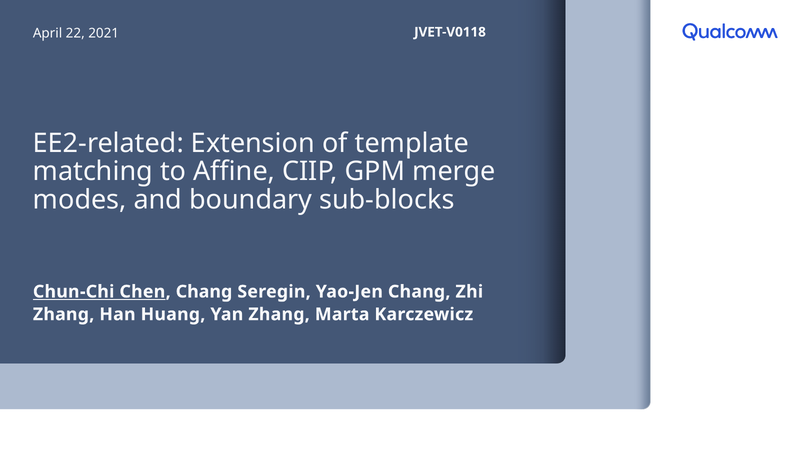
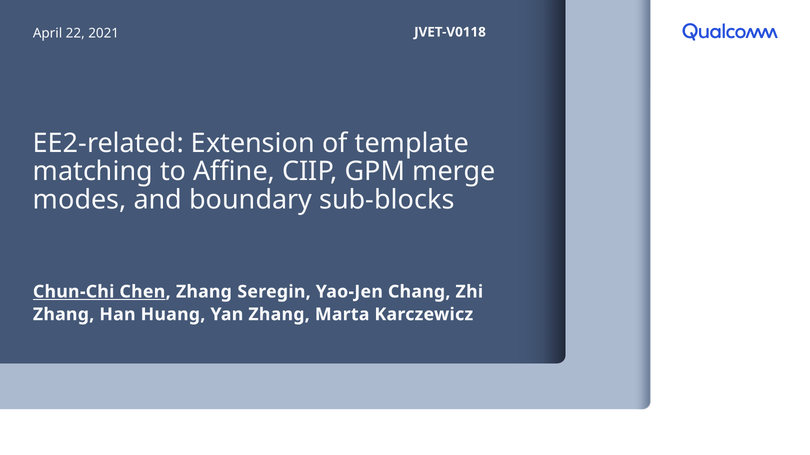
Chen Chang: Chang -> Zhang
